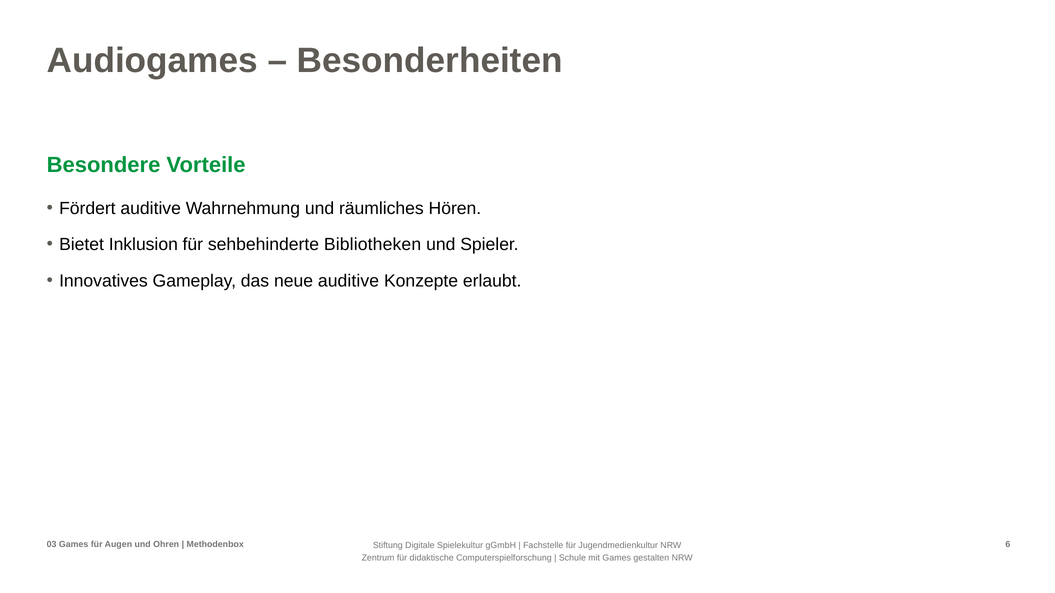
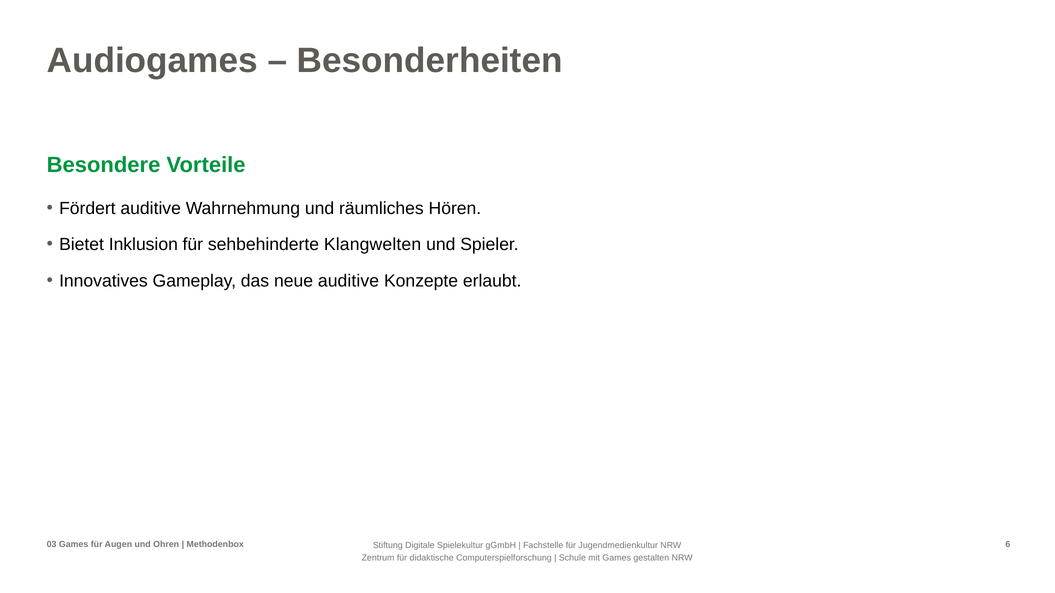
Bibliotheken: Bibliotheken -> Klangwelten
